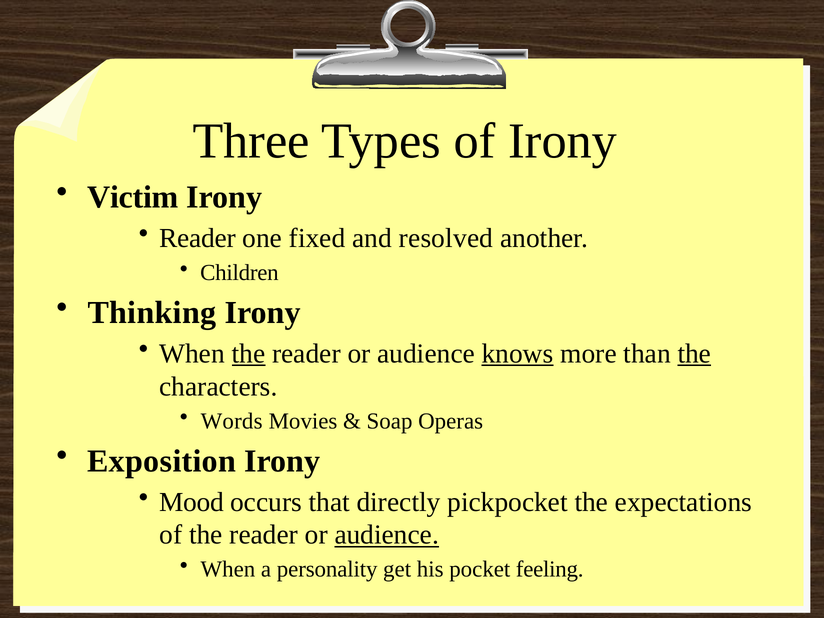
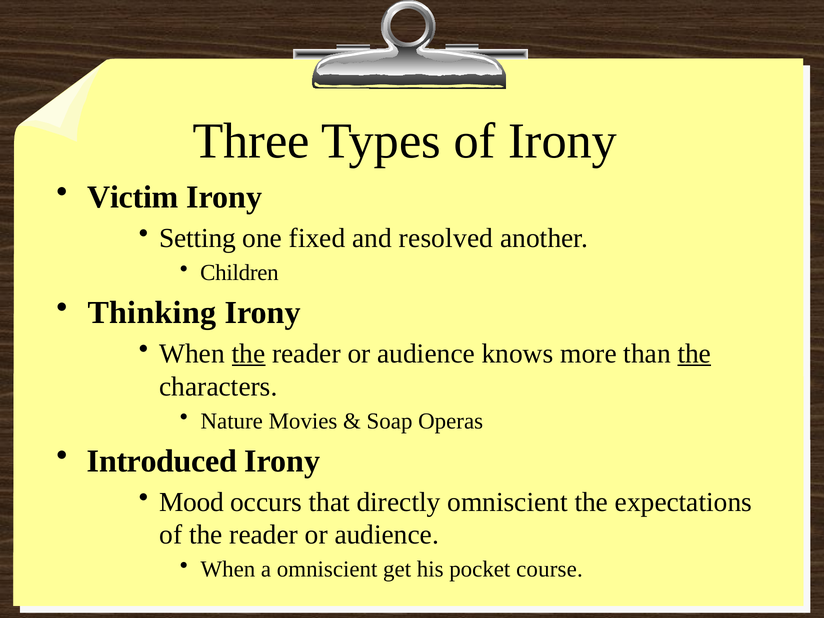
Reader at (198, 238): Reader -> Setting
knows underline: present -> none
Words: Words -> Nature
Exposition: Exposition -> Introduced
directly pickpocket: pickpocket -> omniscient
audience at (387, 535) underline: present -> none
a personality: personality -> omniscient
feeling: feeling -> course
